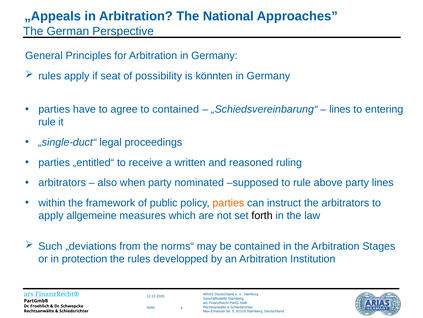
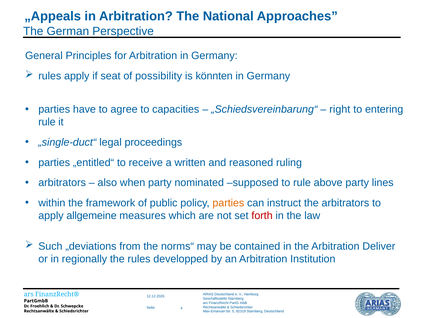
to contained: contained -> capacities
lines at (340, 109): lines -> right
forth colour: black -> red
Stages: Stages -> Deliver
protection: protection -> regionally
